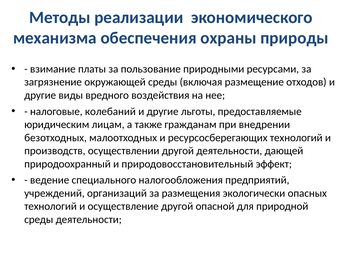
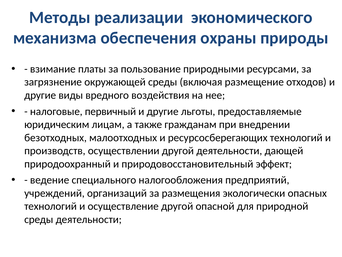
колебаний: колебаний -> первичный
